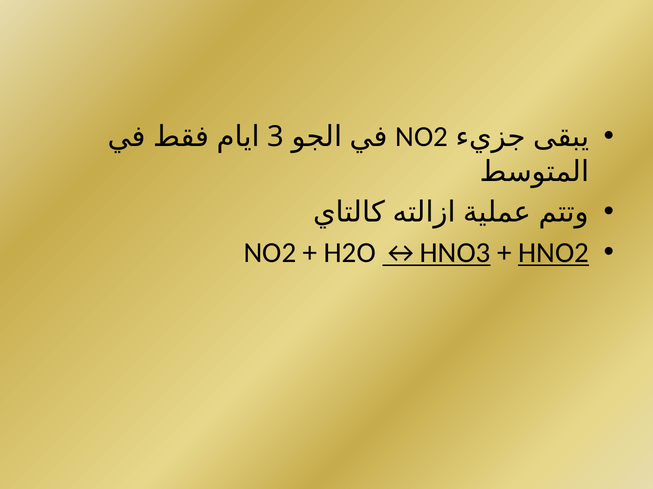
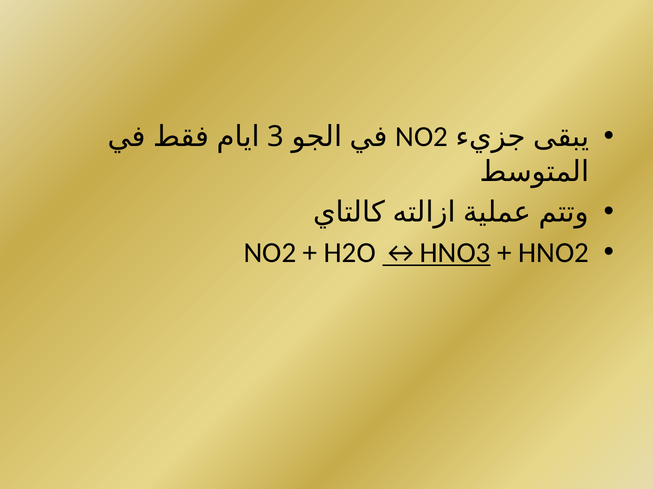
HNO2 underline: present -> none
